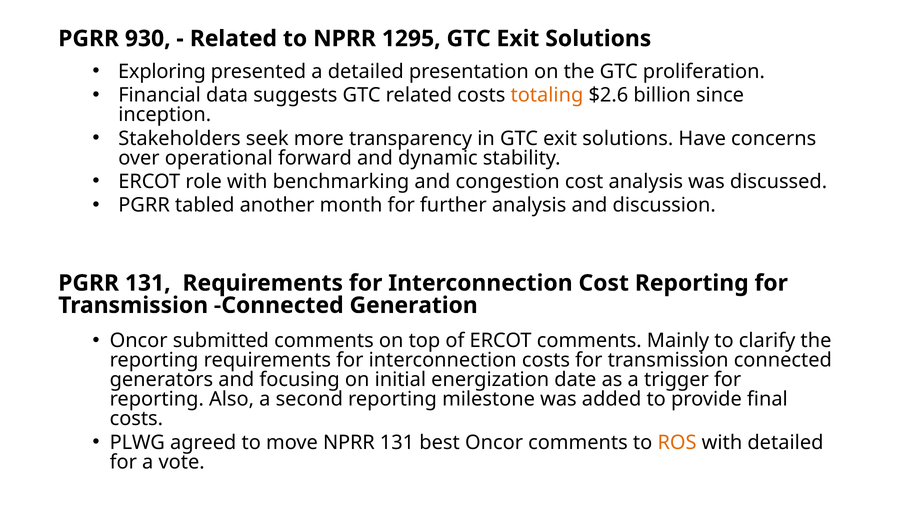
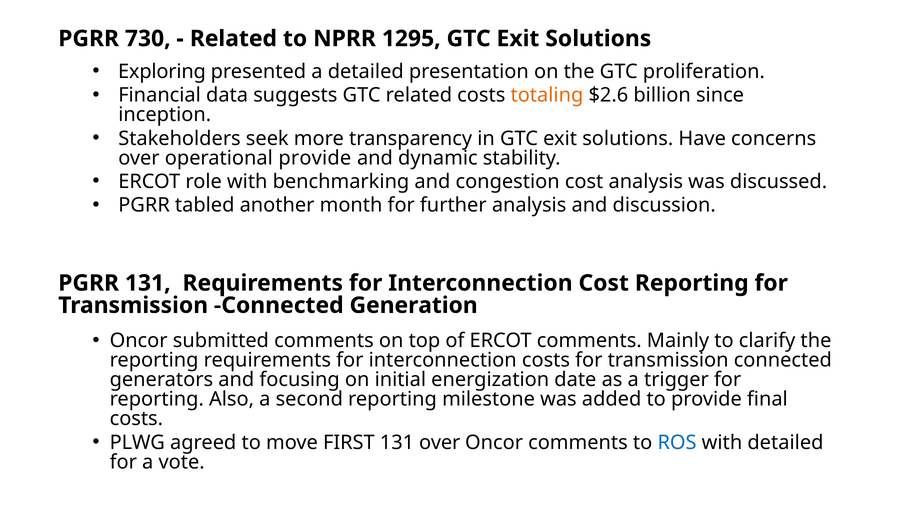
930: 930 -> 730
operational forward: forward -> provide
move NPRR: NPRR -> FIRST
131 best: best -> over
ROS colour: orange -> blue
